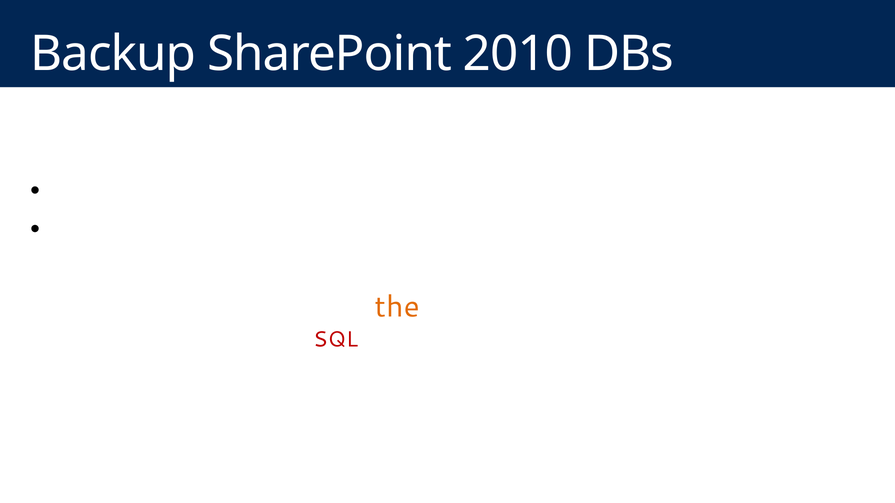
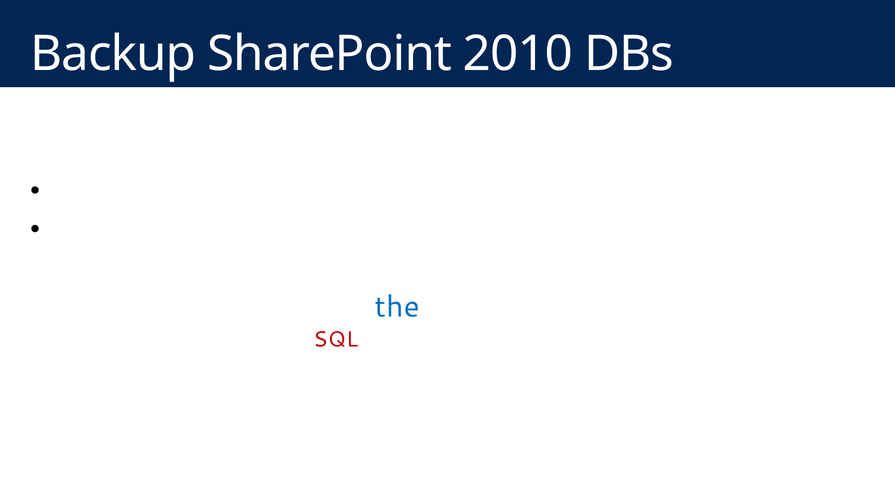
the colour: orange -> blue
